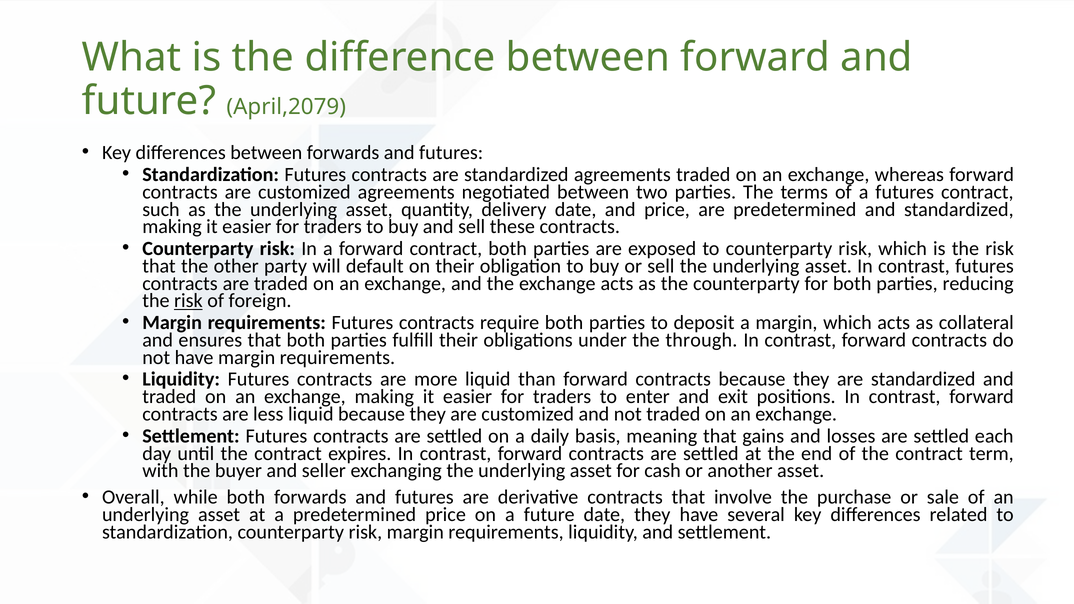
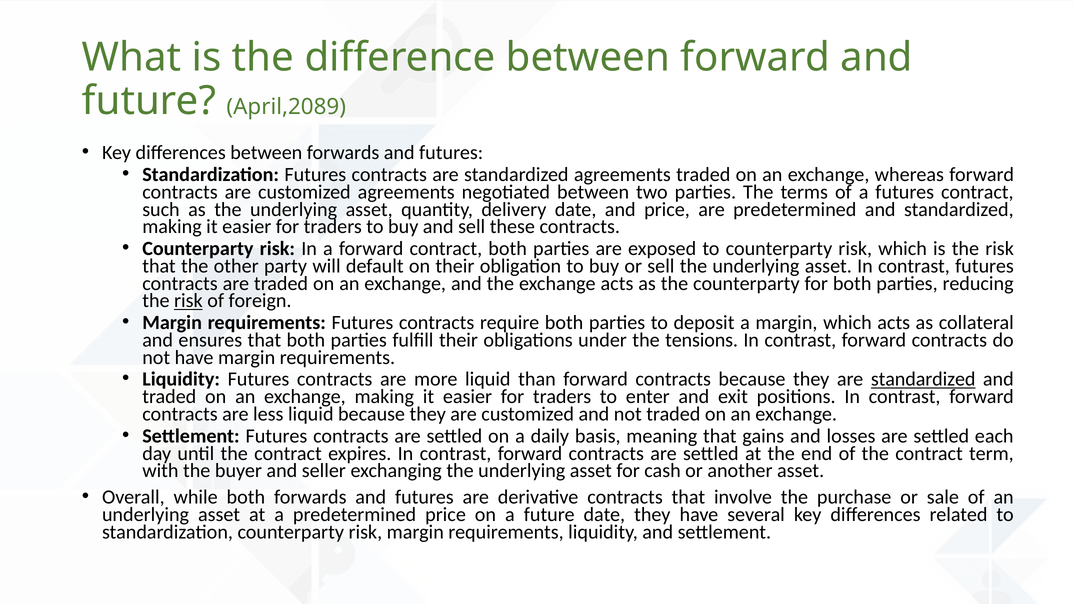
April,2079: April,2079 -> April,2089
through: through -> tensions
standardized at (923, 379) underline: none -> present
